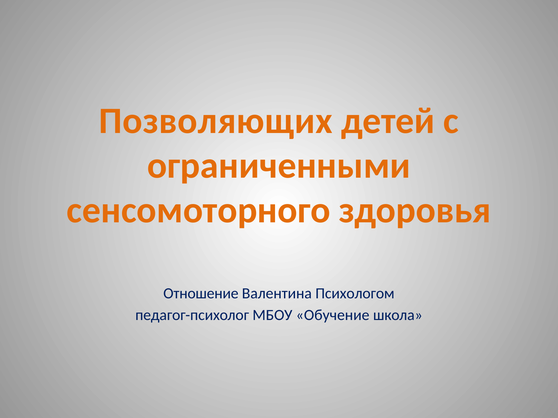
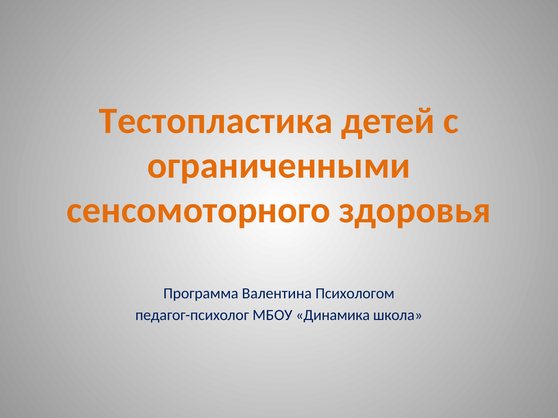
Позволяющих: Позволяющих -> Тестопластика
Отношение: Отношение -> Программа
Обучение: Обучение -> Динамика
